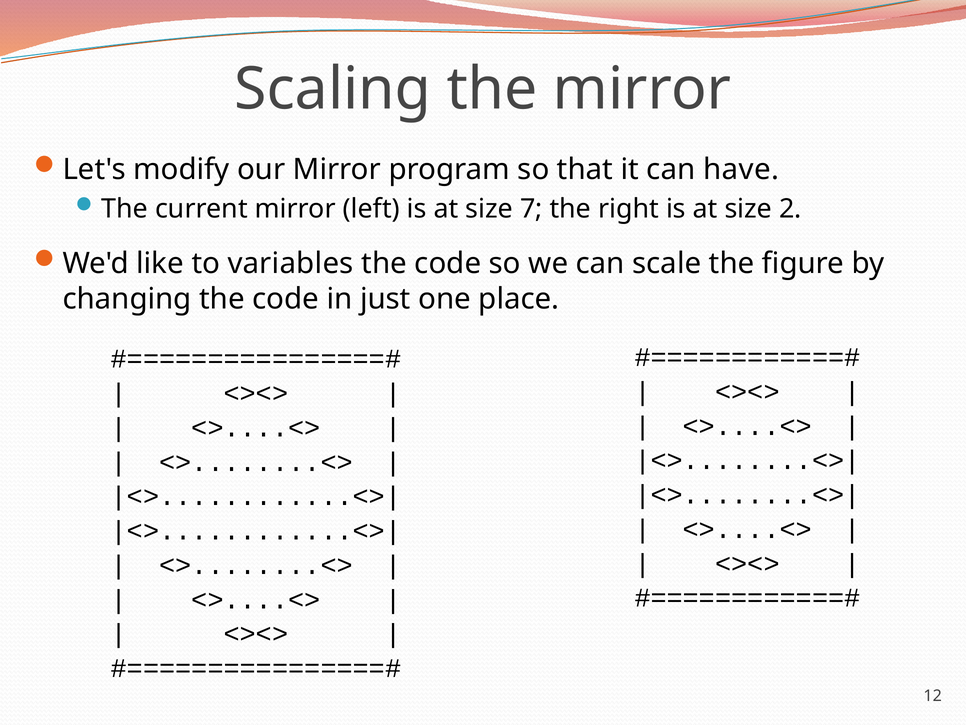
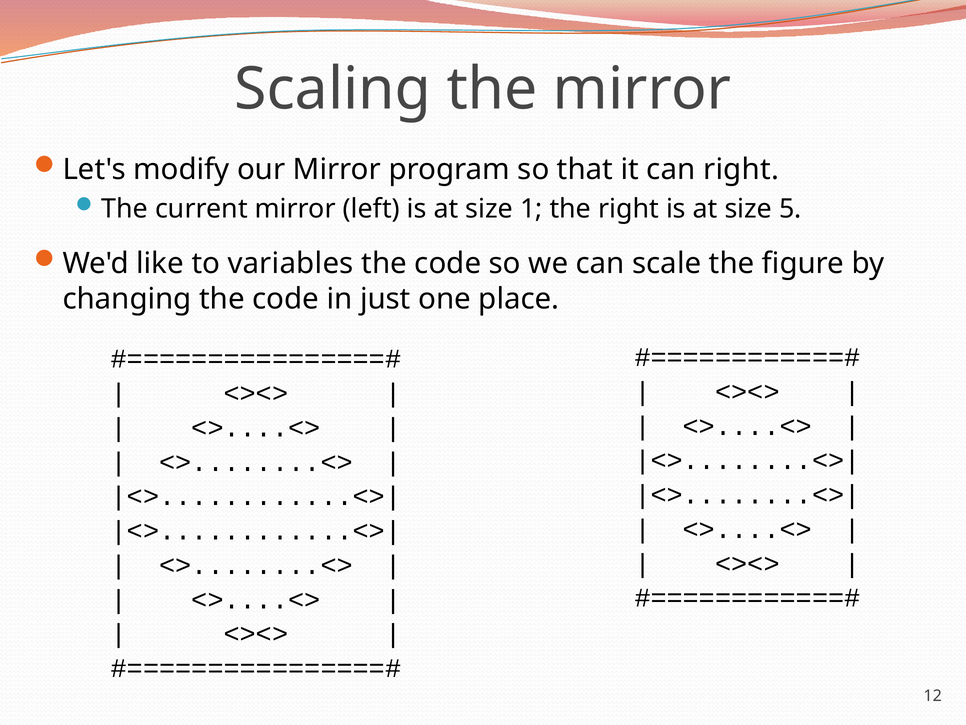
can have: have -> right
7: 7 -> 1
2: 2 -> 5
